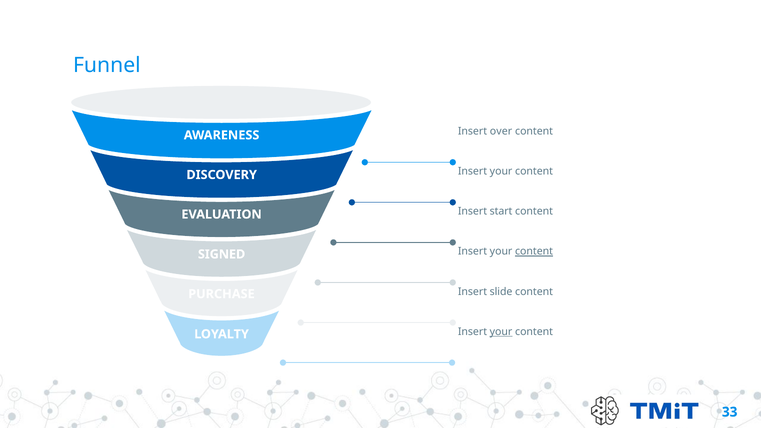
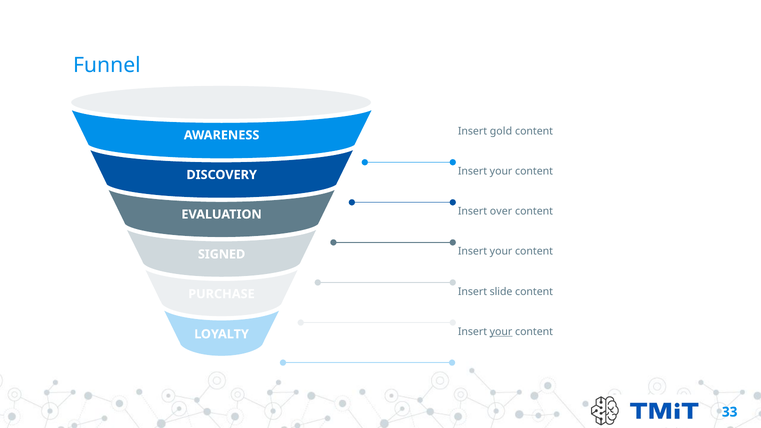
over: over -> gold
start: start -> over
content at (534, 252) underline: present -> none
